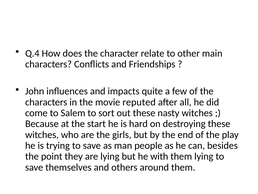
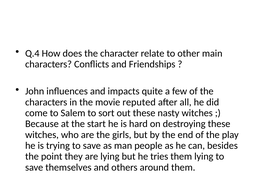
with: with -> tries
